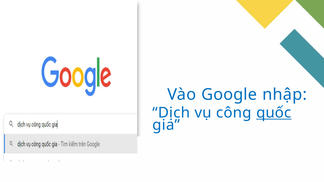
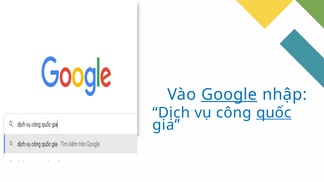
Google underline: none -> present
